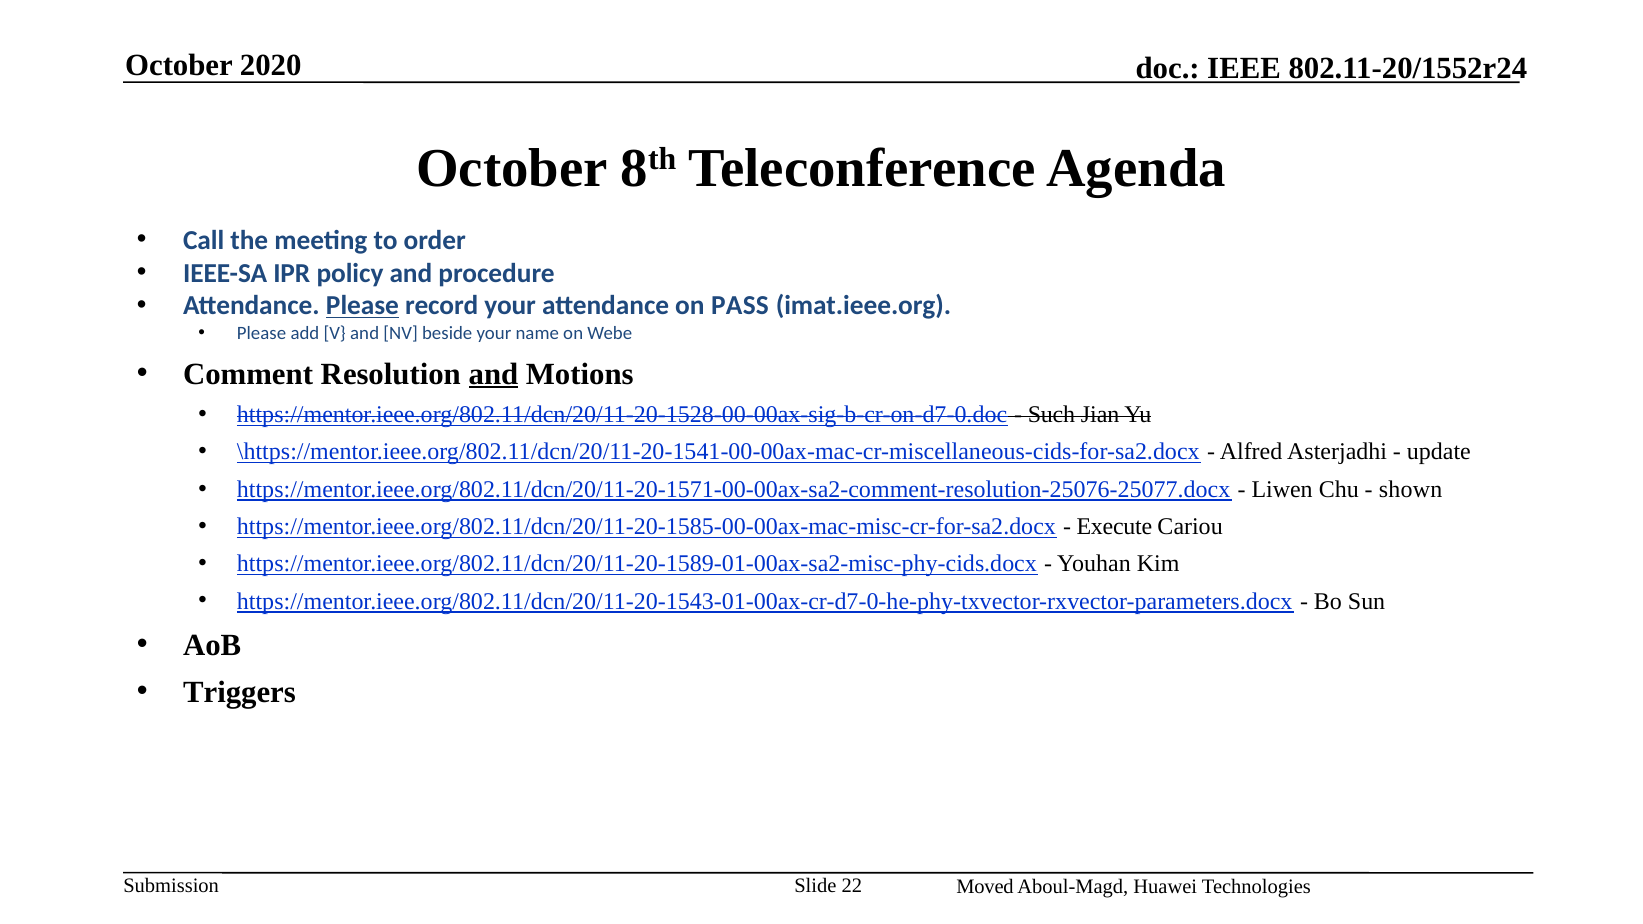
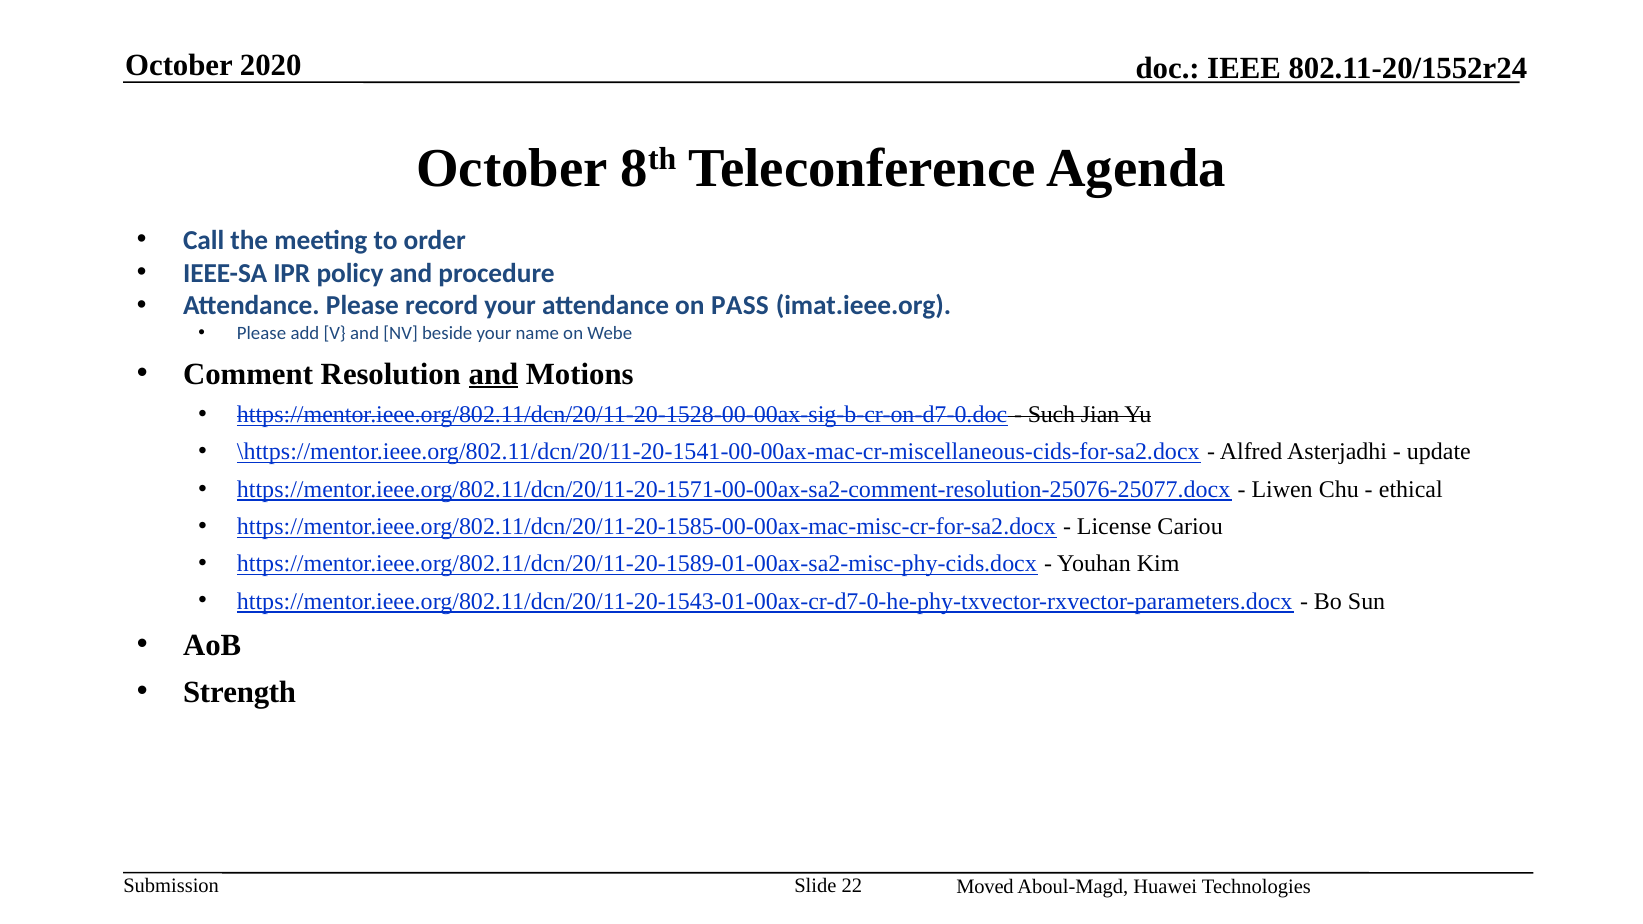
Please at (362, 306) underline: present -> none
shown: shown -> ethical
Execute: Execute -> License
Triggers: Triggers -> Strength
